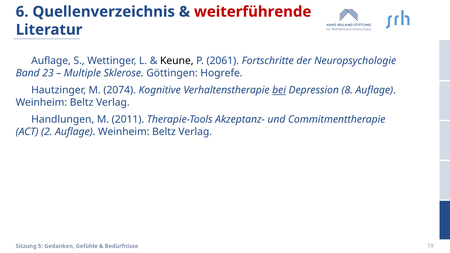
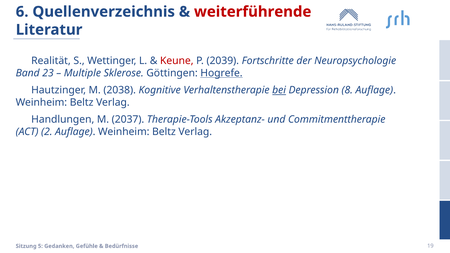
Auflage at (51, 61): Auflage -> Realität
Keune colour: black -> red
2061: 2061 -> 2039
Hogrefe underline: none -> present
2074: 2074 -> 2038
2011: 2011 -> 2037
